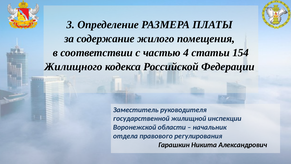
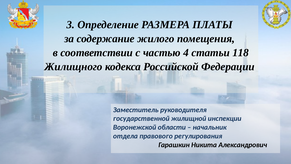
154: 154 -> 118
